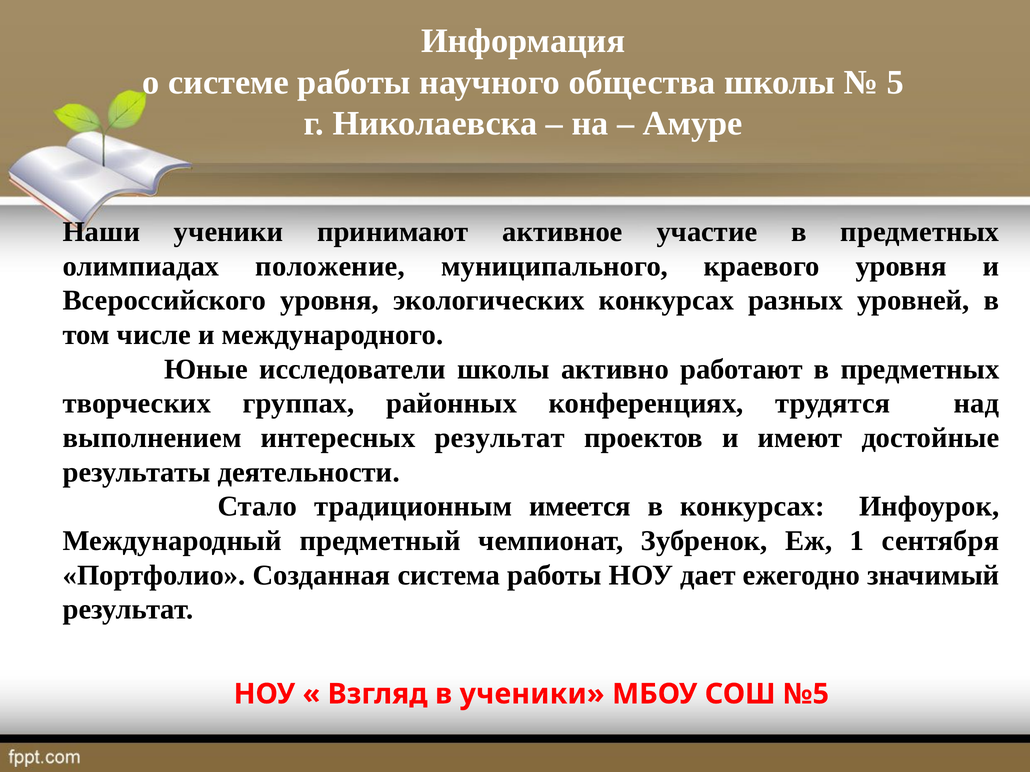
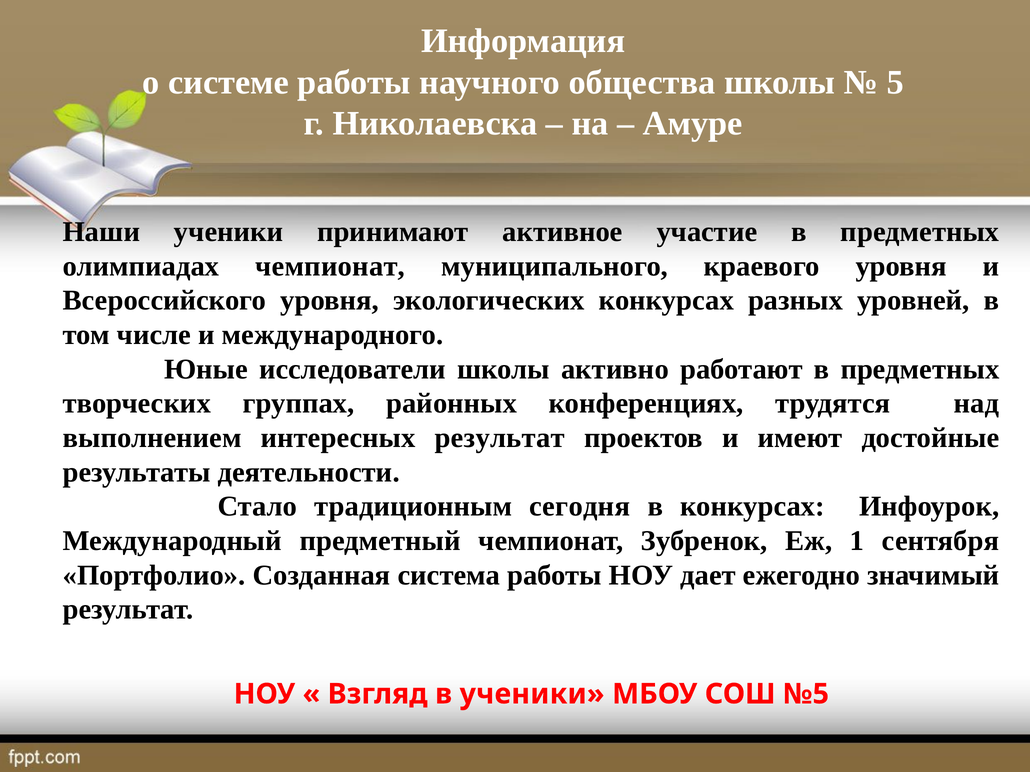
олимпиадах положение: положение -> чемпионат
имеется: имеется -> сегодня
